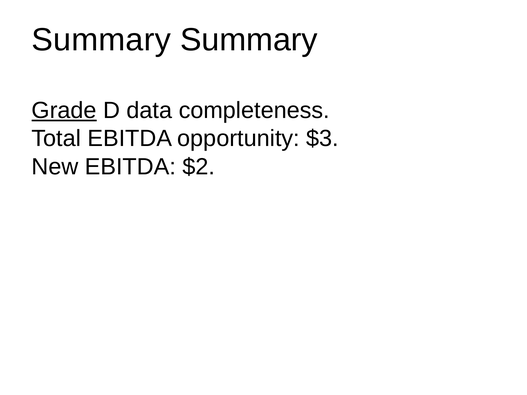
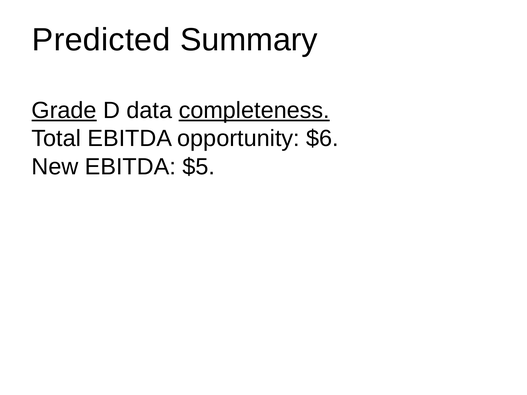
Summary at (101, 40): Summary -> Predicted
completeness underline: none -> present
$3: $3 -> $6
$2: $2 -> $5
